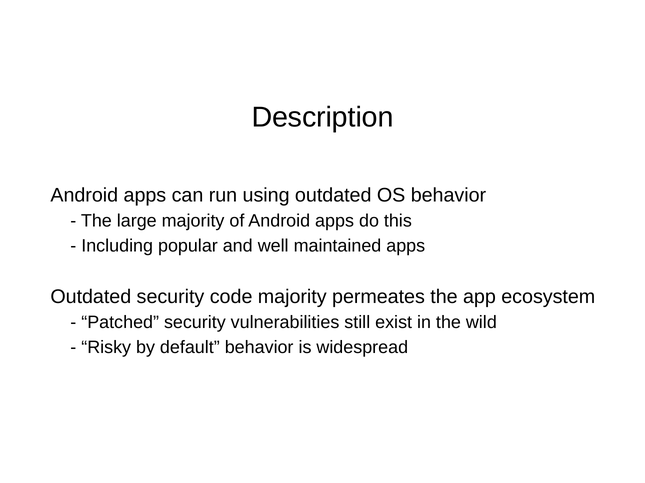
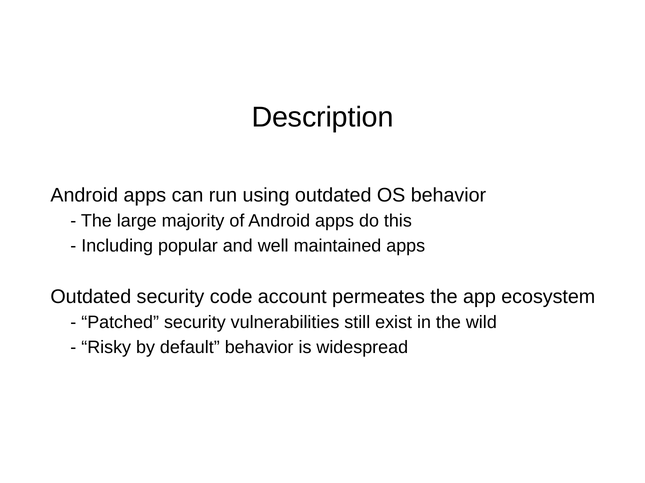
code majority: majority -> account
